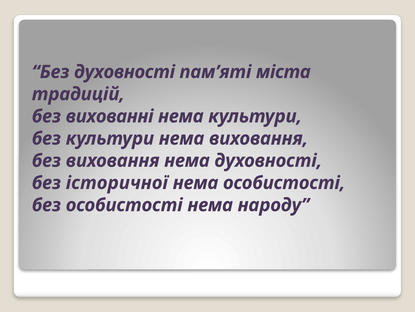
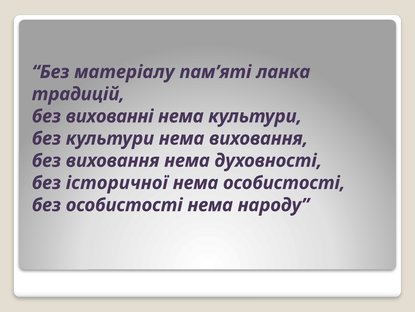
Без духовності: духовності -> матеріалу
міста: міста -> ланка
